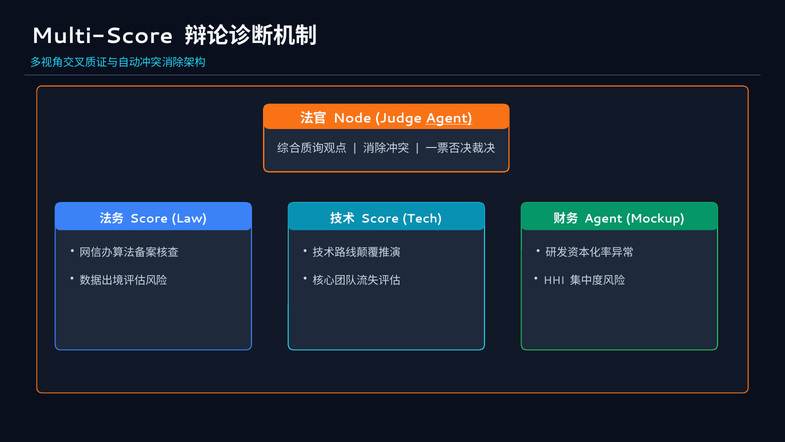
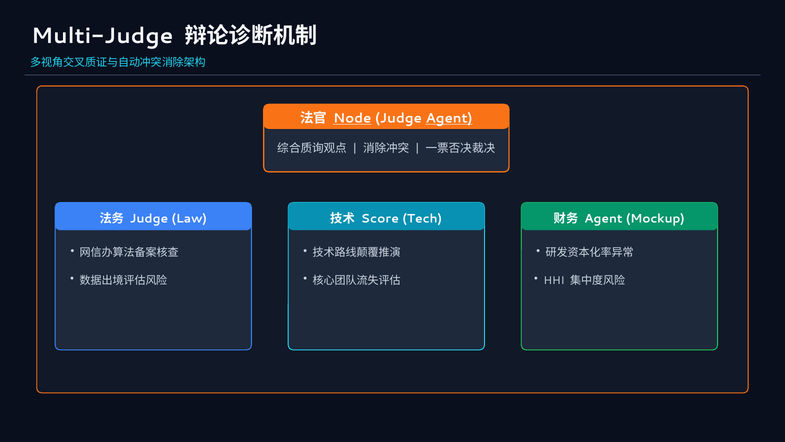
Multi-Score: Multi-Score -> Multi-Judge
Node underline: none -> present
Score at (149, 219): Score -> Judge
